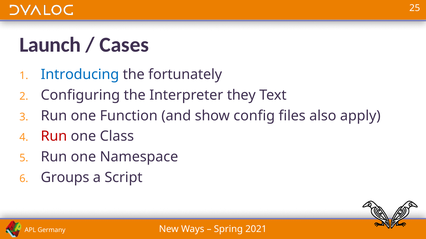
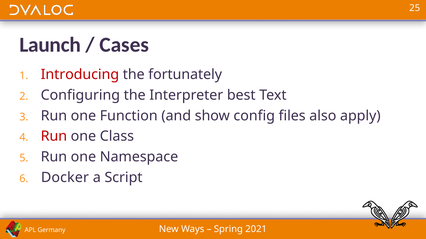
Introducing colour: blue -> red
they: they -> best
Groups: Groups -> Docker
